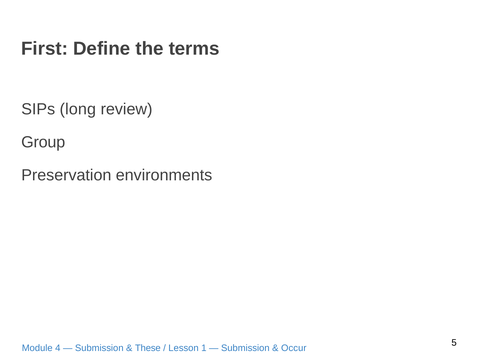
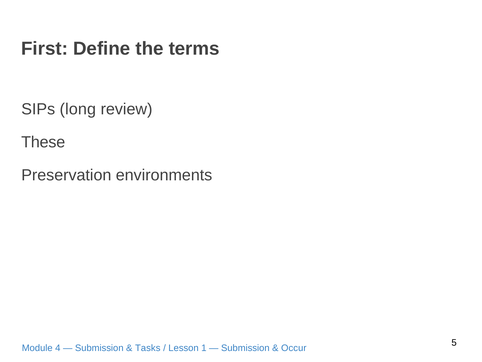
Group: Group -> These
These: These -> Tasks
